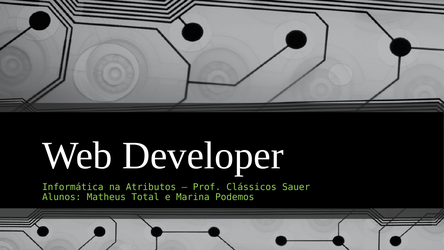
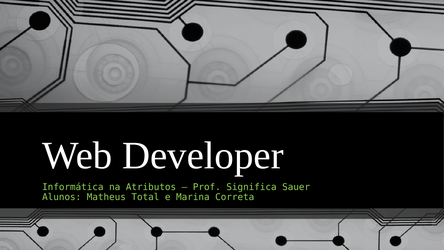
Clássicos: Clássicos -> Significa
Podemos: Podemos -> Correta
